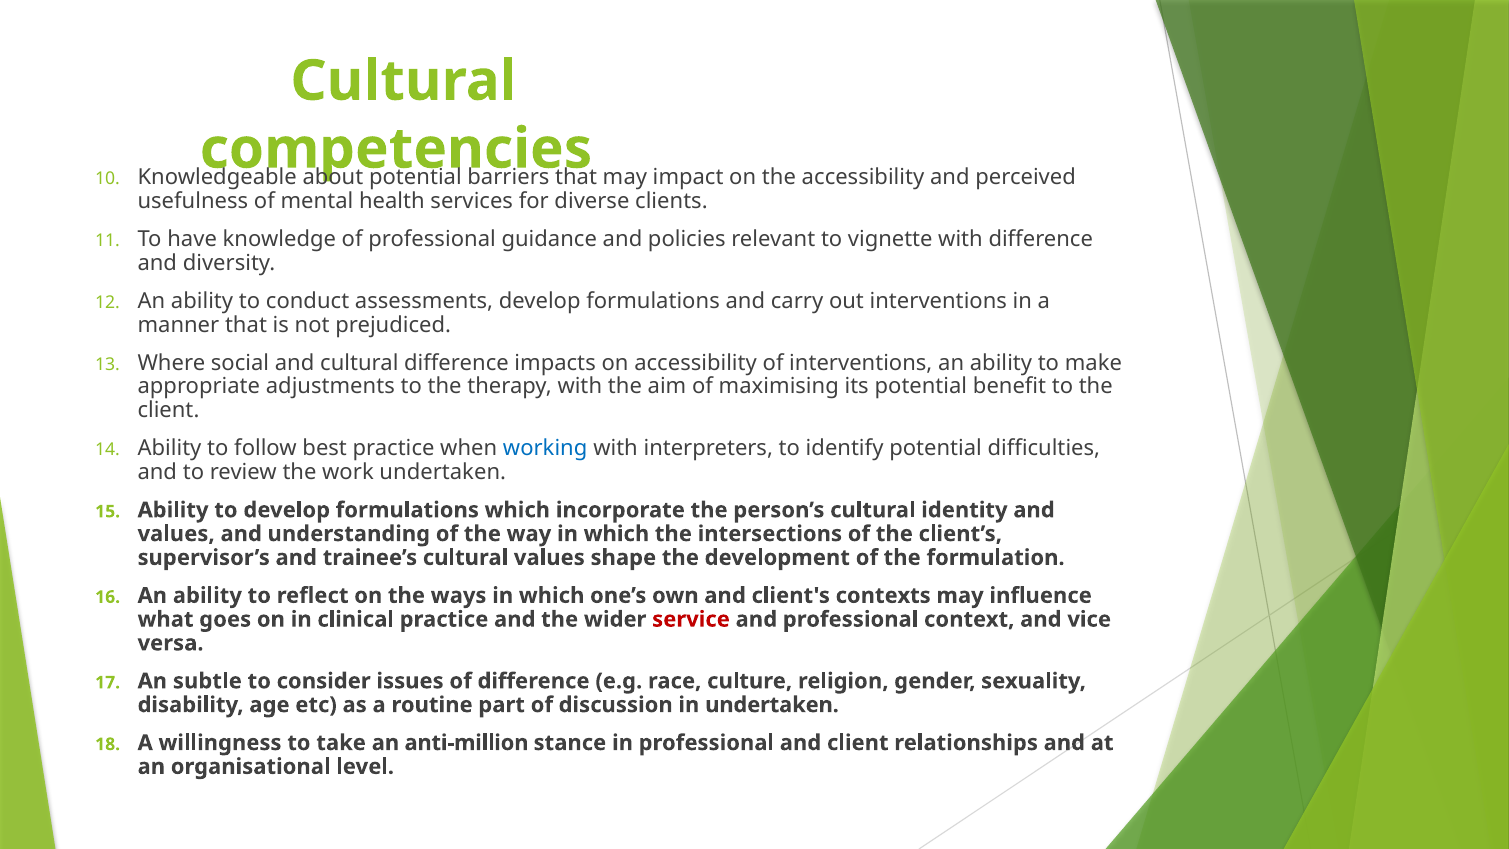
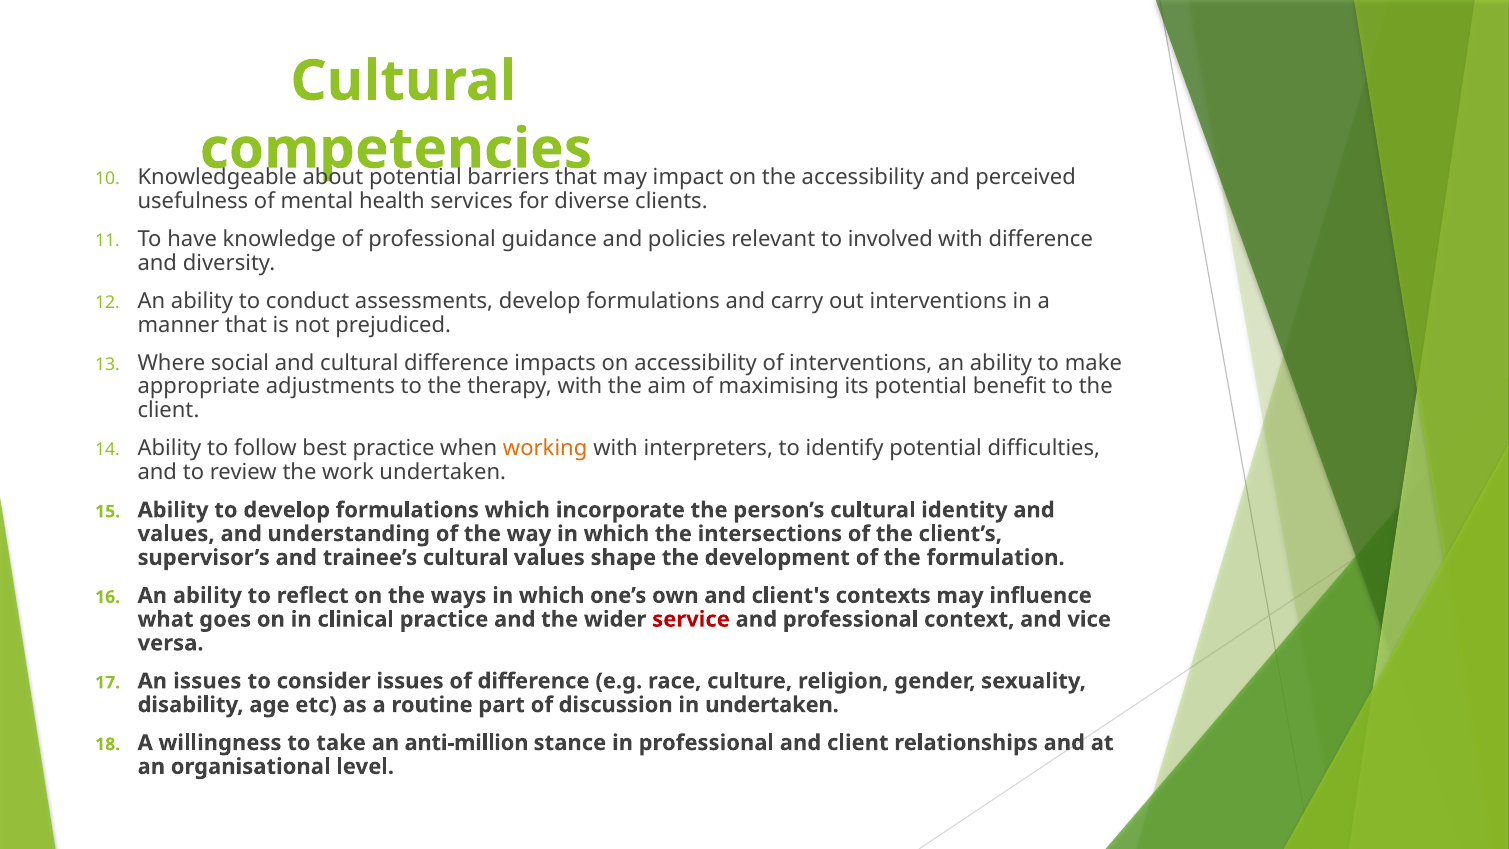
vignette: vignette -> involved
working colour: blue -> orange
An subtle: subtle -> issues
